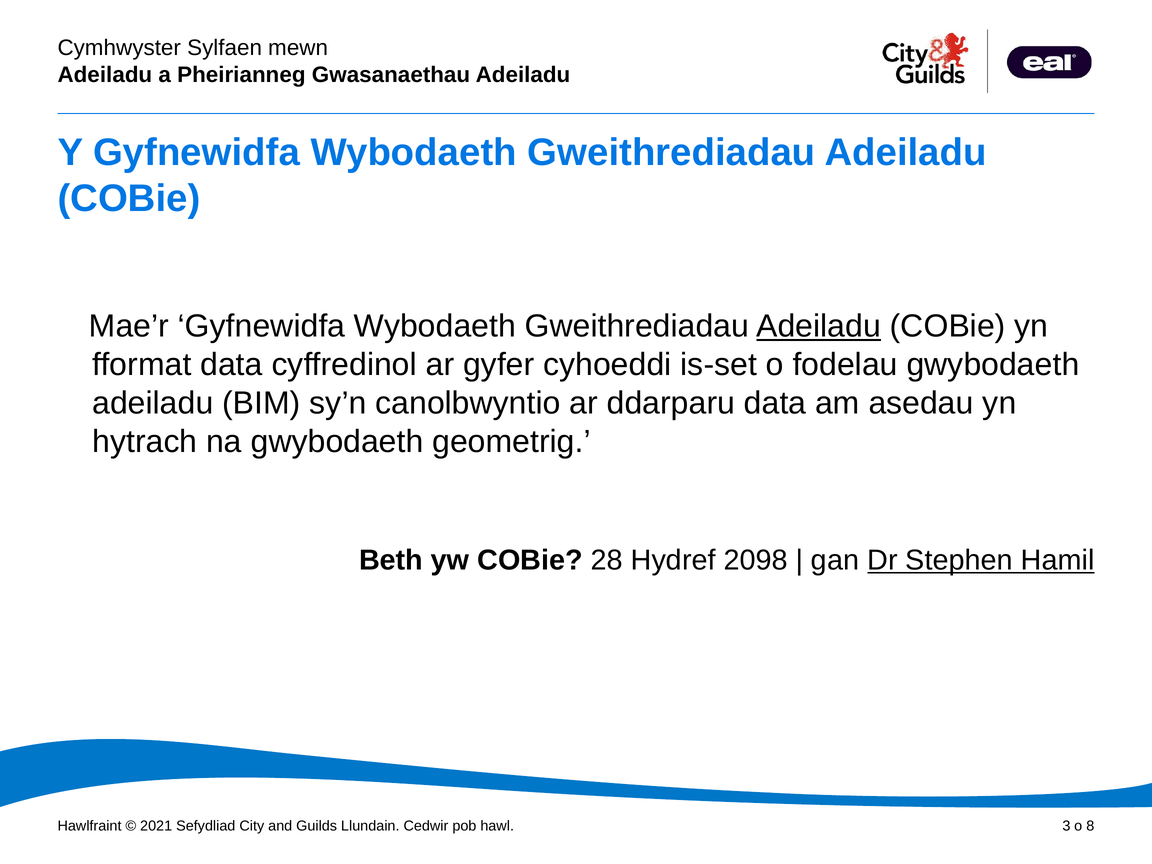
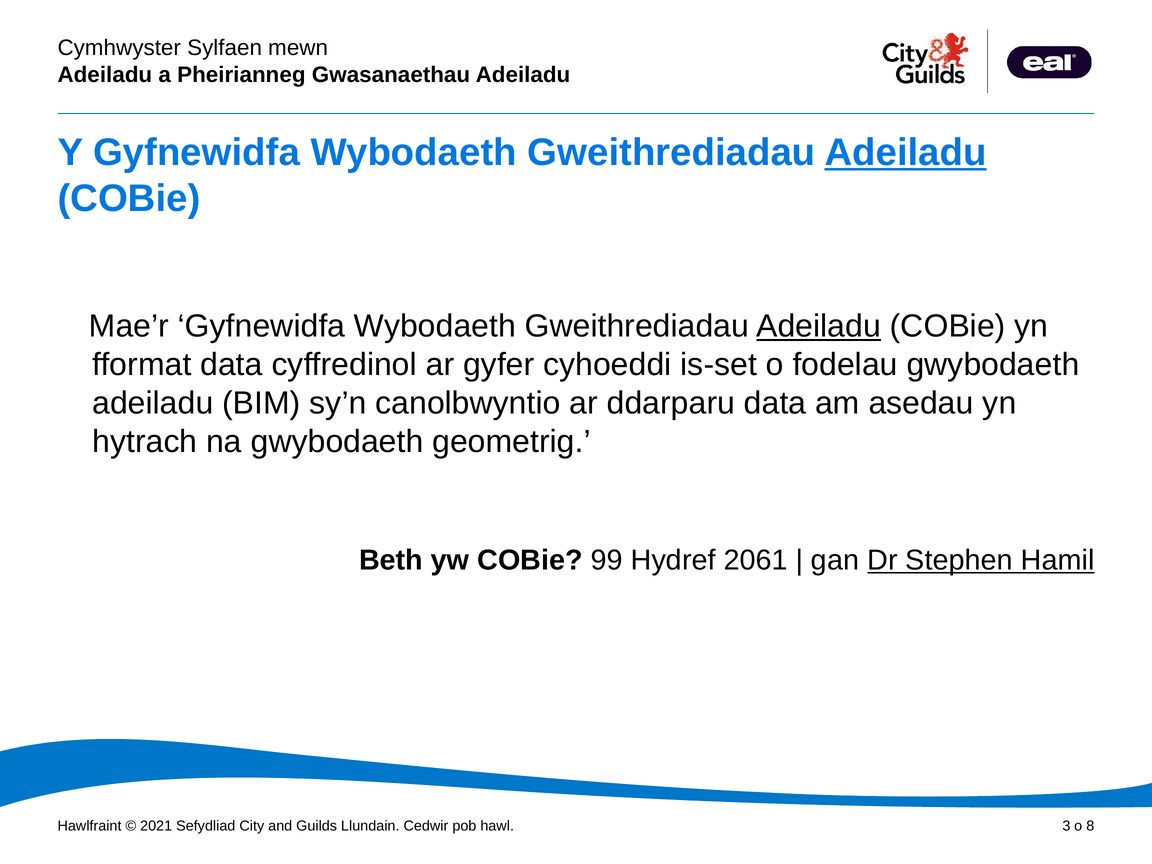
Adeiladu at (906, 153) underline: none -> present
28: 28 -> 99
2098: 2098 -> 2061
